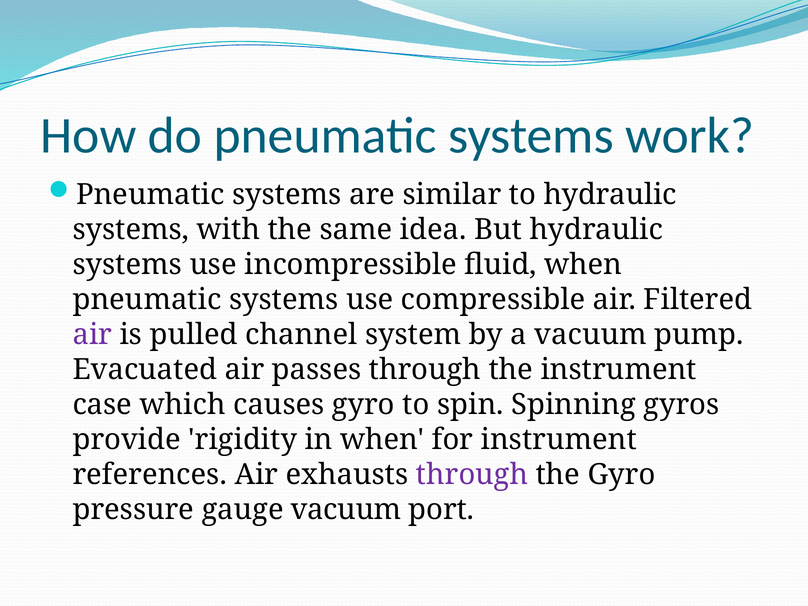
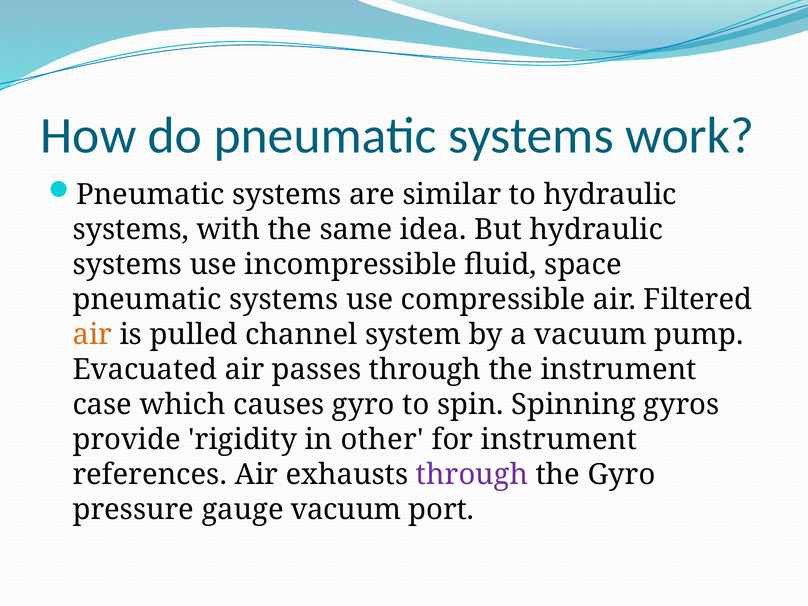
fluid when: when -> space
air at (92, 335) colour: purple -> orange
in when: when -> other
